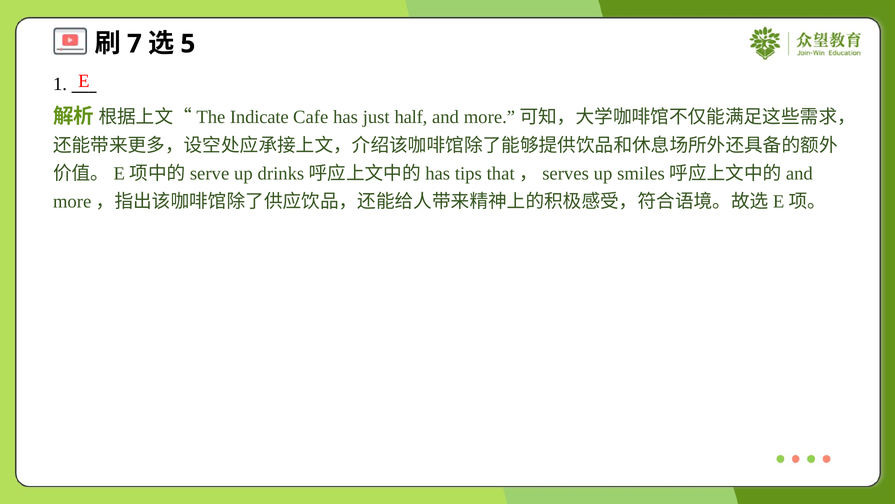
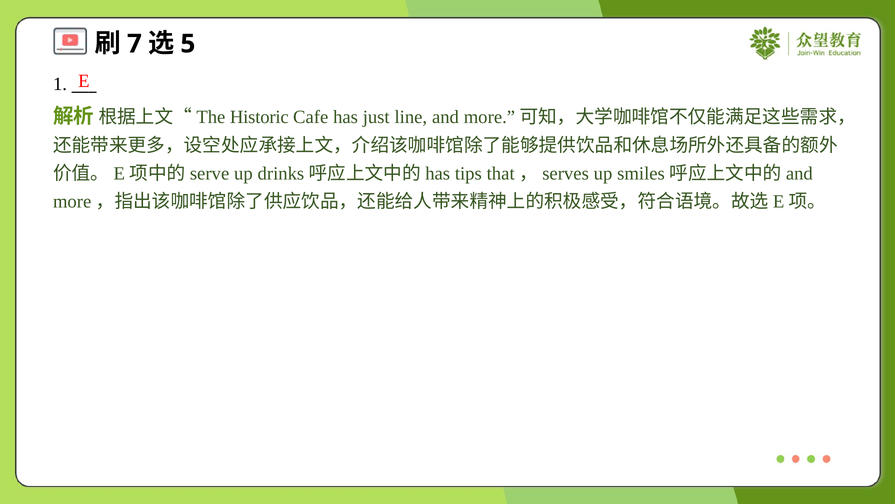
Indicate: Indicate -> Historic
half: half -> line
